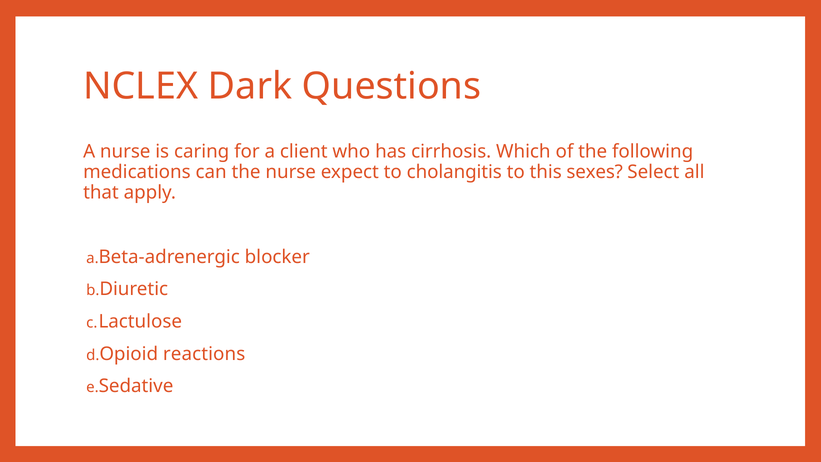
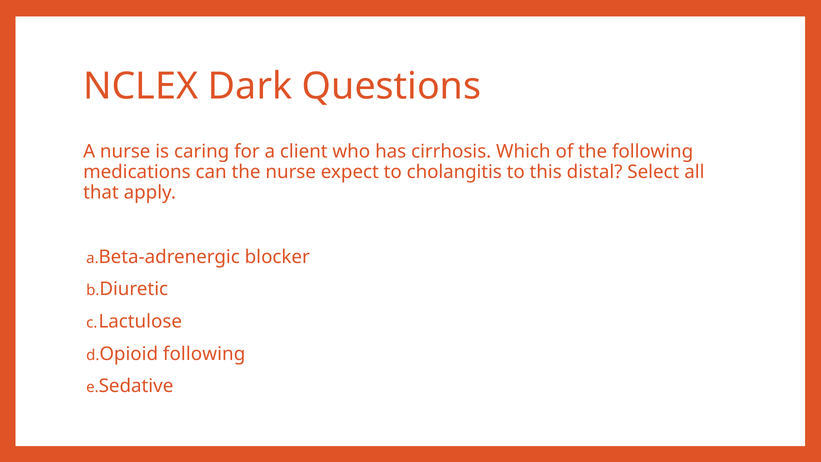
sexes: sexes -> distal
Opioid reactions: reactions -> following
